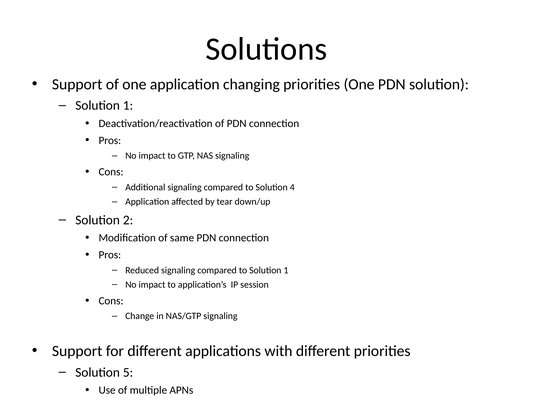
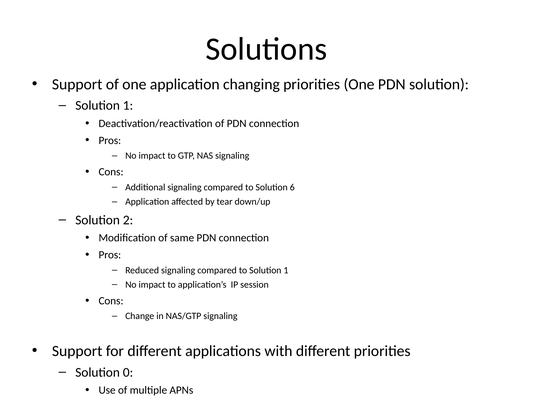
4: 4 -> 6
5: 5 -> 0
